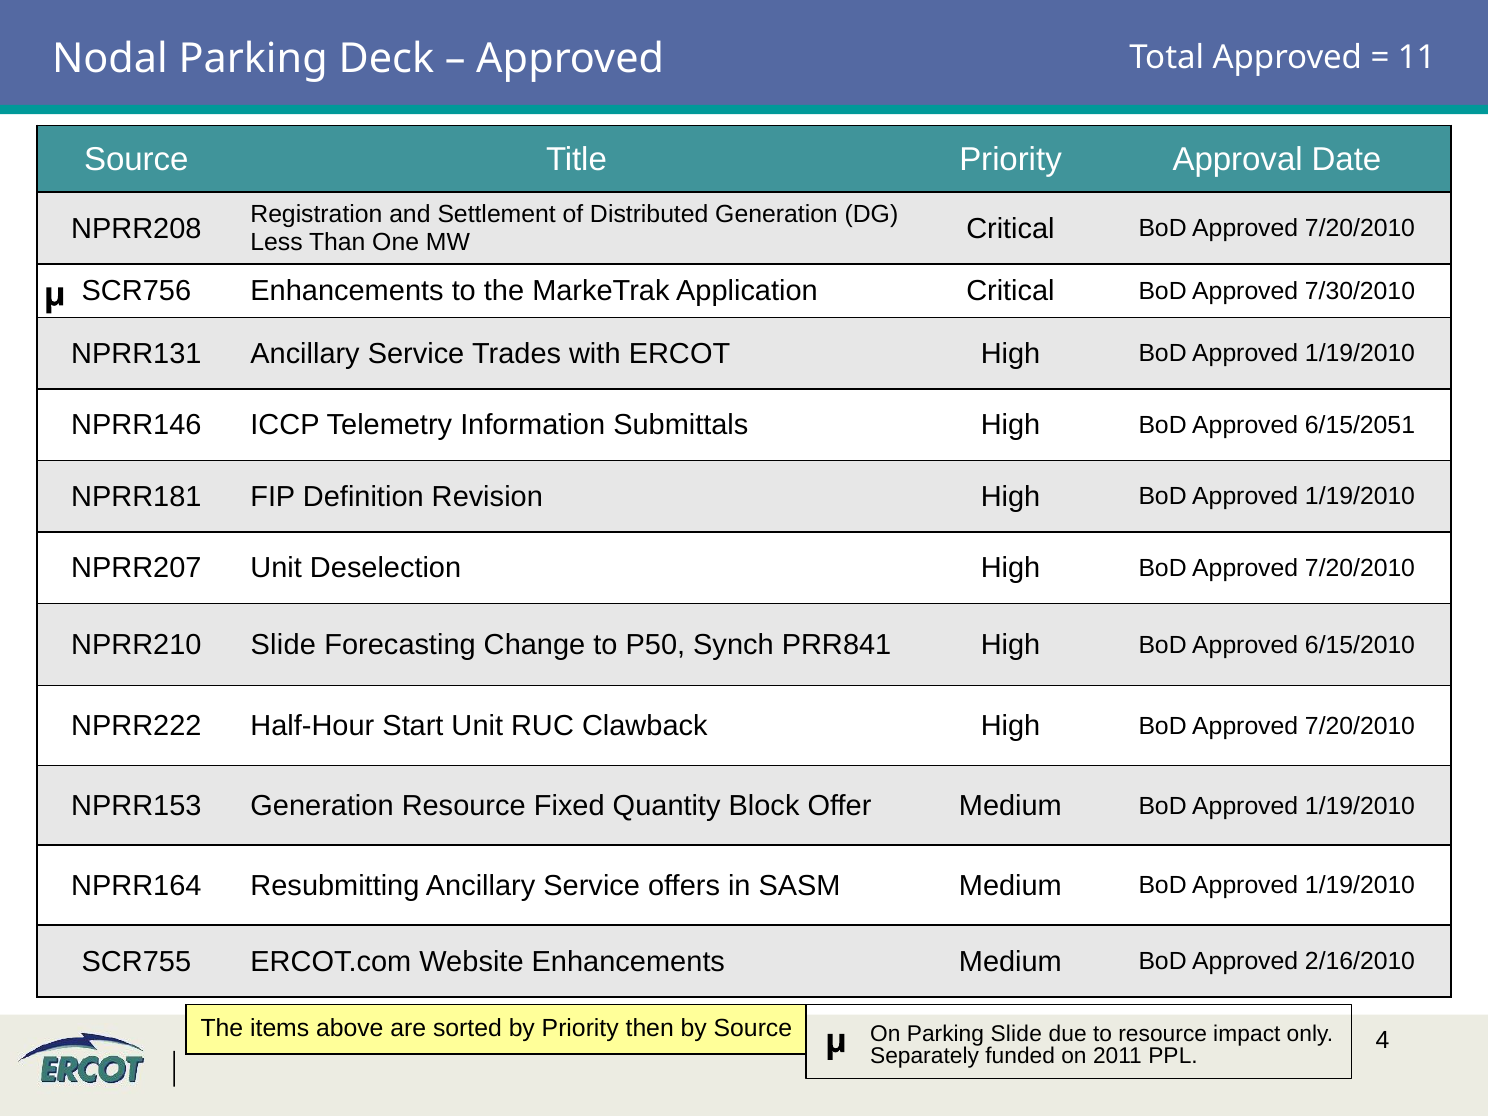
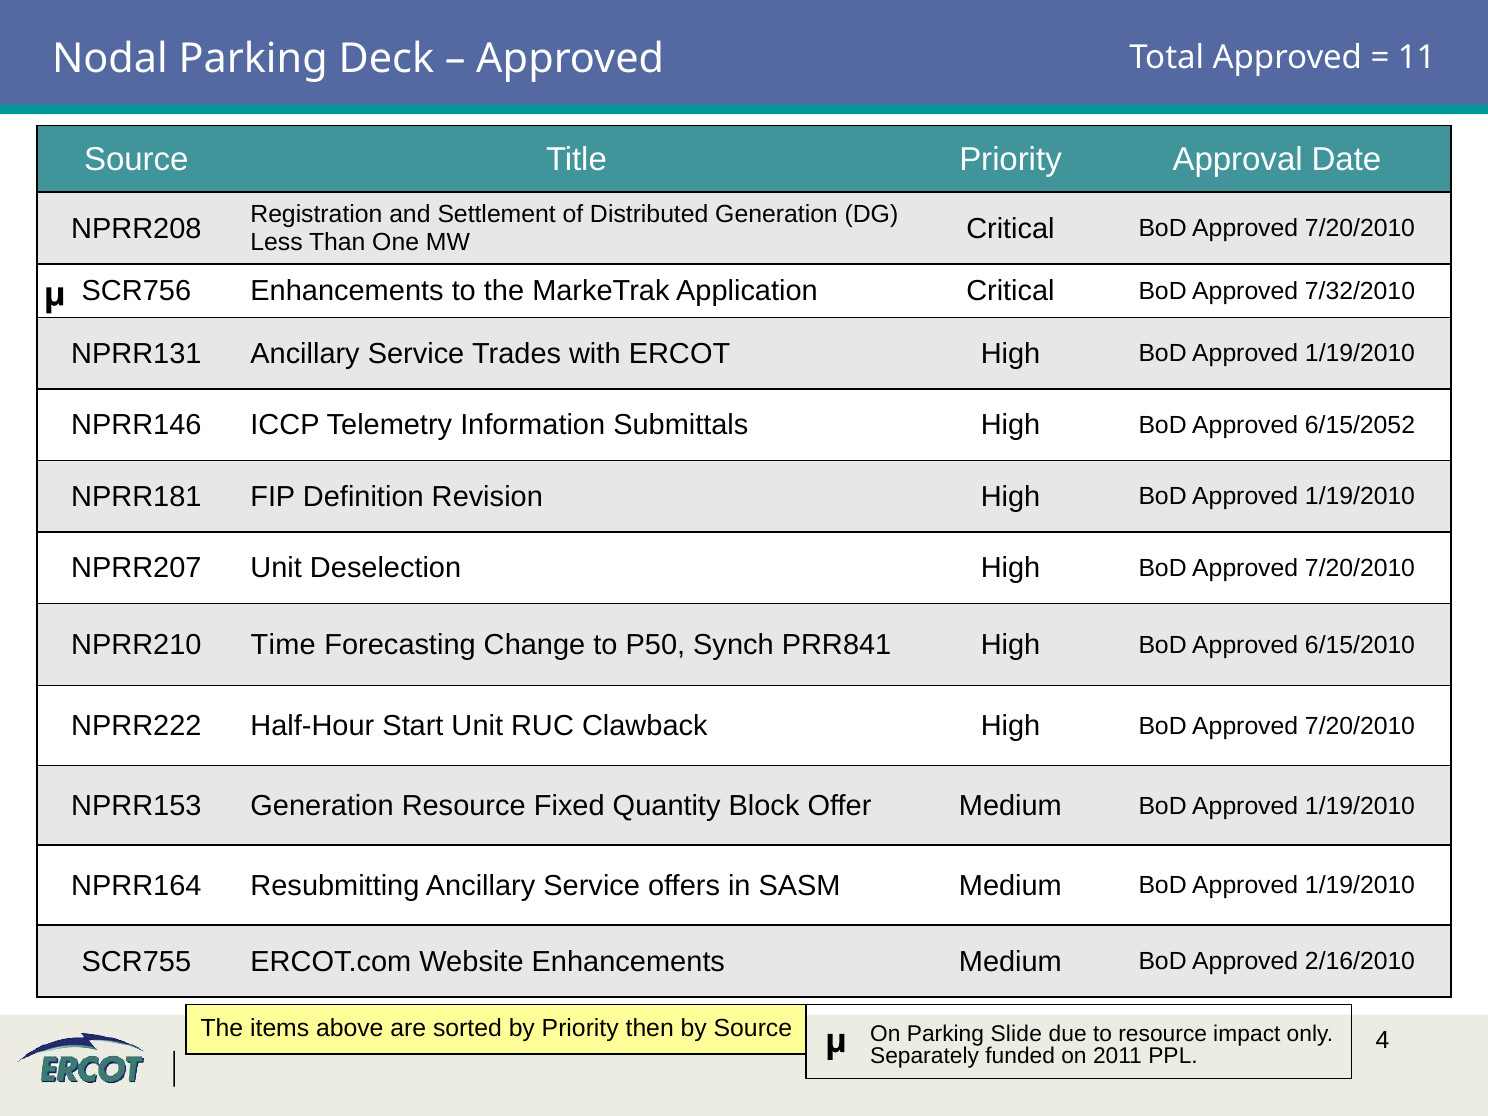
7/30/2010: 7/30/2010 -> 7/32/2010
6/15/2051: 6/15/2051 -> 6/15/2052
NPRR210 Slide: Slide -> Time
